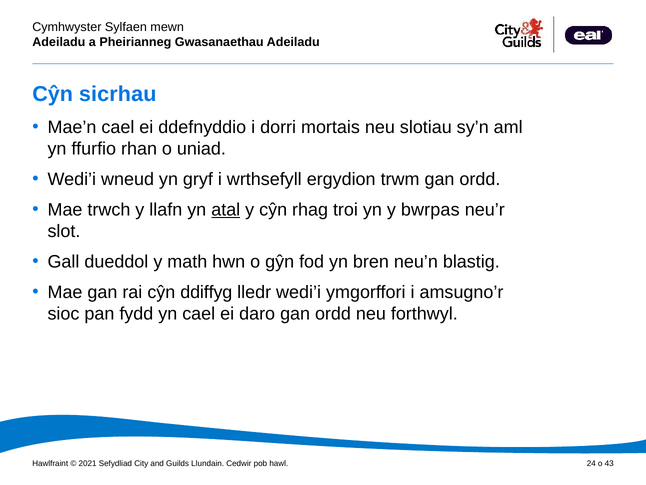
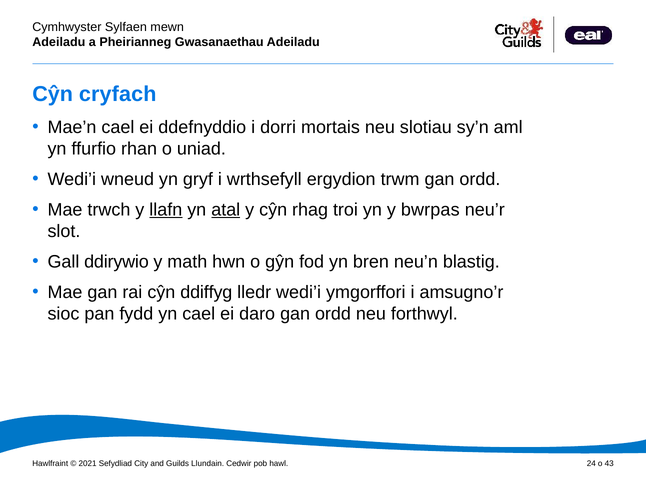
sicrhau: sicrhau -> cryfach
llafn underline: none -> present
dueddol: dueddol -> ddirywio
